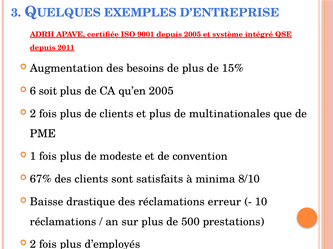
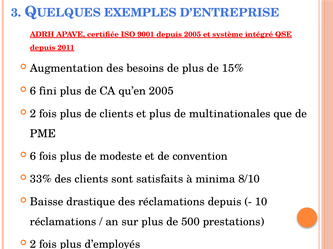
soit: soit -> fini
1 at (33, 157): 1 -> 6
67%: 67% -> 33%
réclamations erreur: erreur -> depuis
